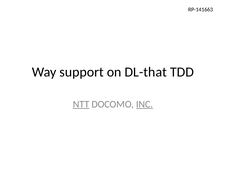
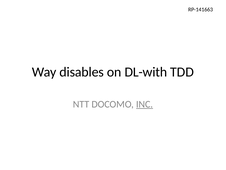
support: support -> disables
DL-that: DL-that -> DL-with
NTT underline: present -> none
